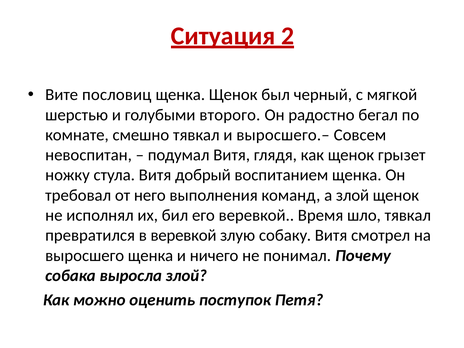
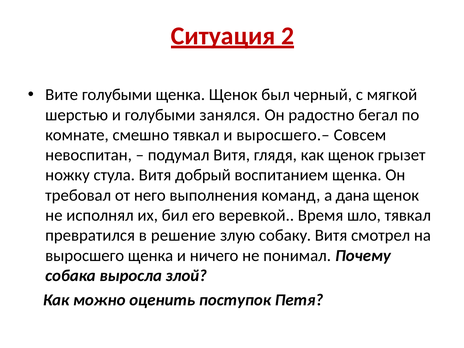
Вите пословиц: пословиц -> голубыми
второго: второго -> занялся
а злой: злой -> дана
в веревкой: веревкой -> решение
